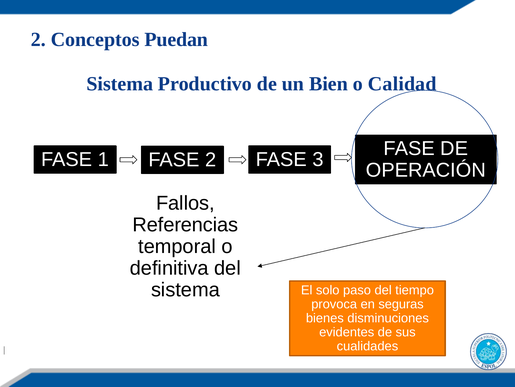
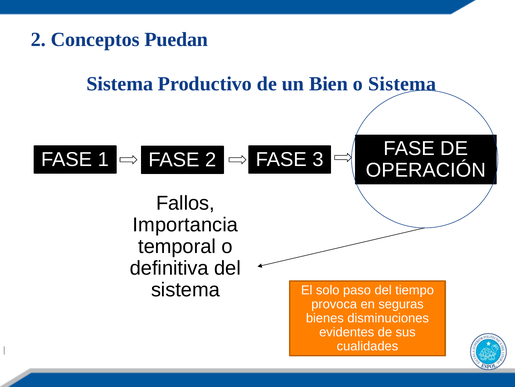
o Calidad: Calidad -> Sistema
Referencias: Referencias -> Importancia
